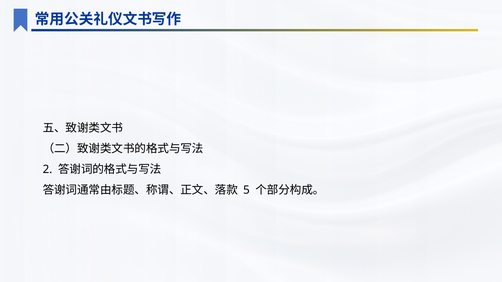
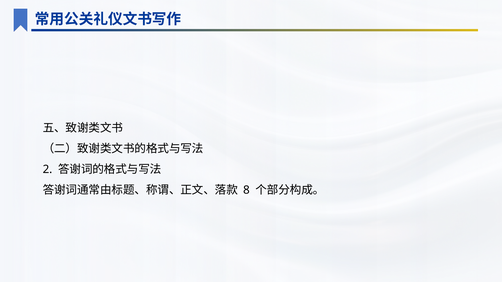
5: 5 -> 8
